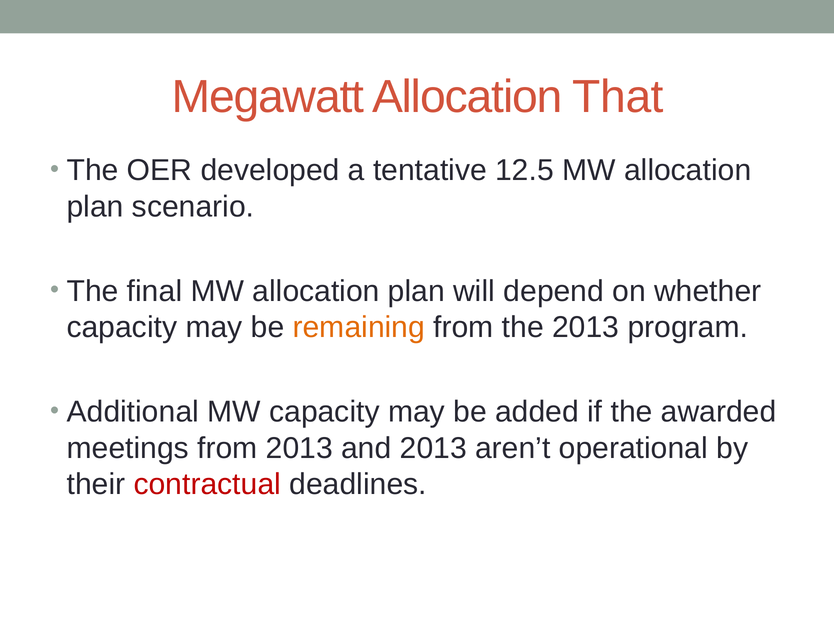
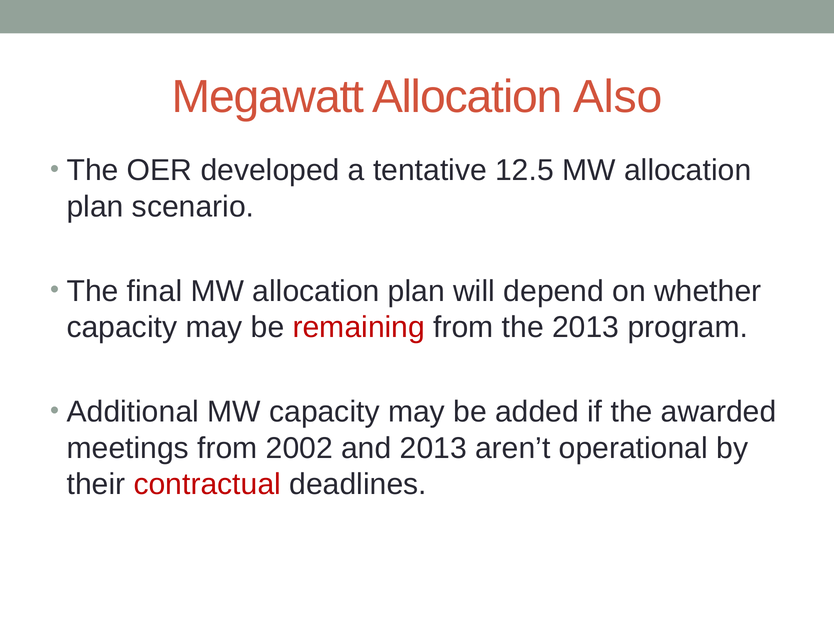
That: That -> Also
remaining colour: orange -> red
from 2013: 2013 -> 2002
